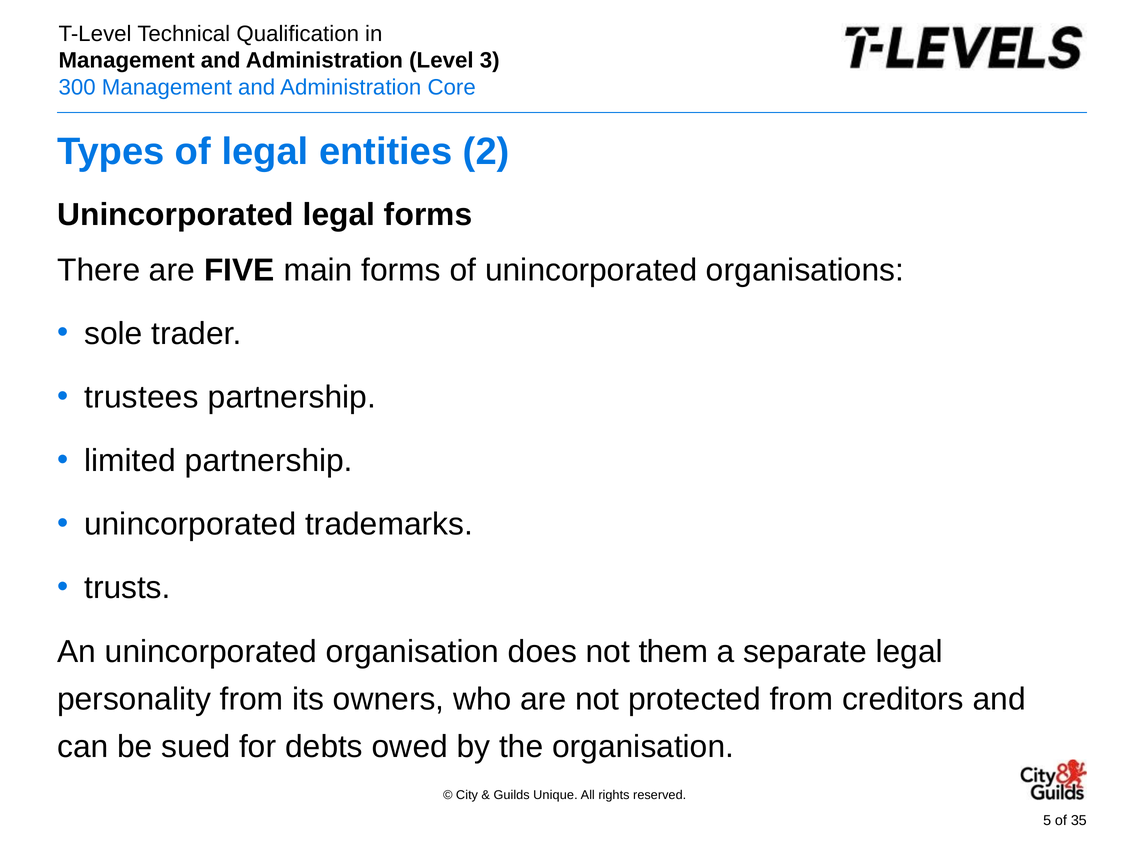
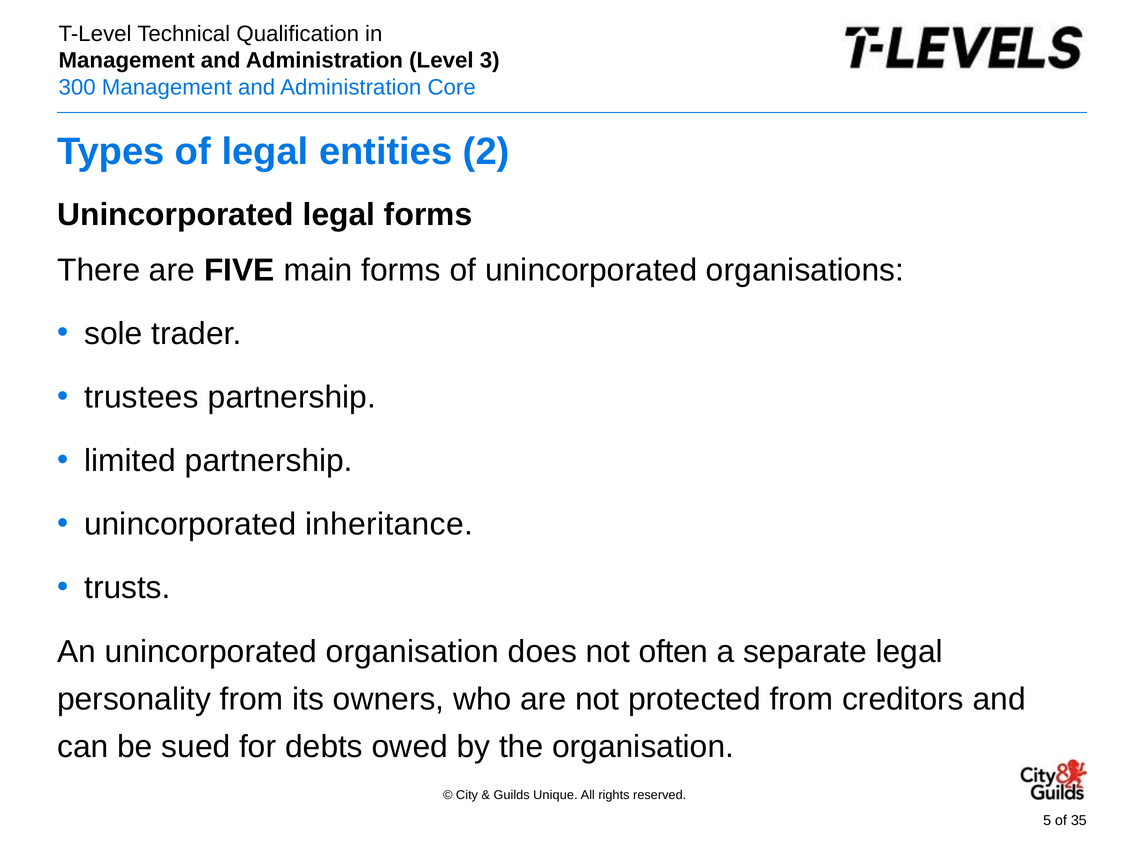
trademarks: trademarks -> inheritance
them: them -> often
